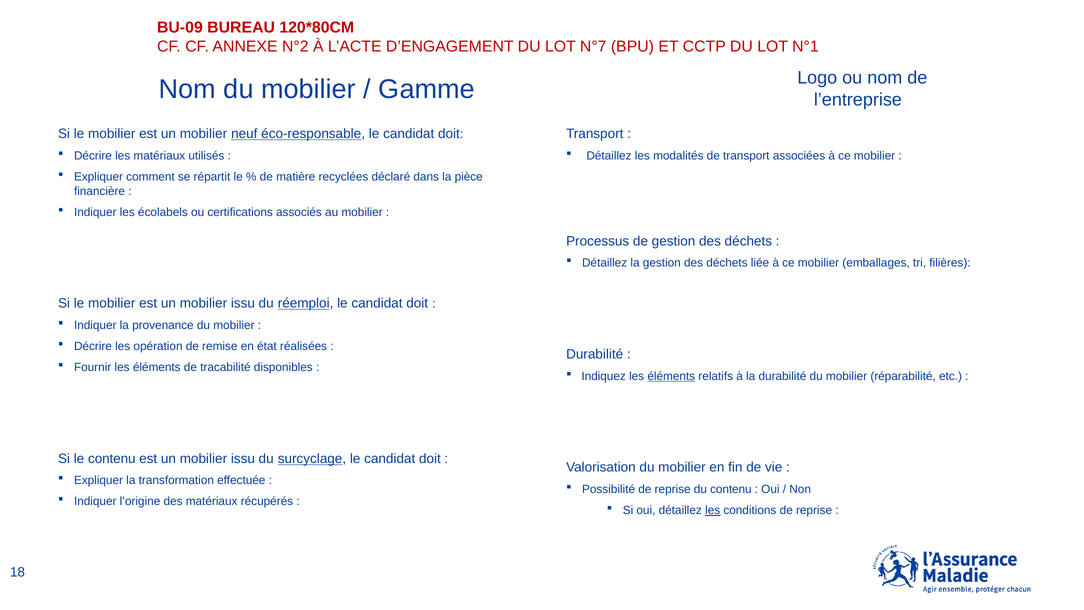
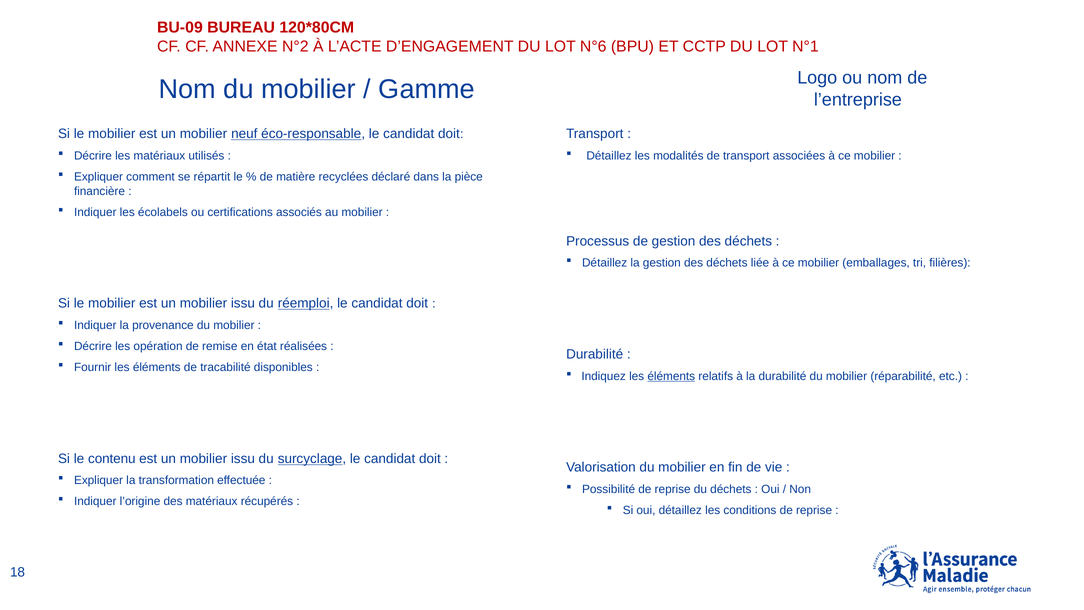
N°7: N°7 -> N°6
du contenu: contenu -> déchets
les at (713, 510) underline: present -> none
